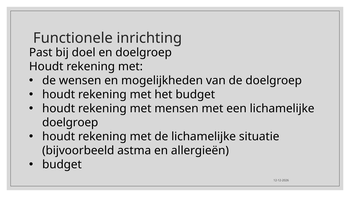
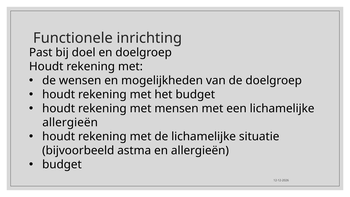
doelgroep at (70, 122): doelgroep -> allergieën
